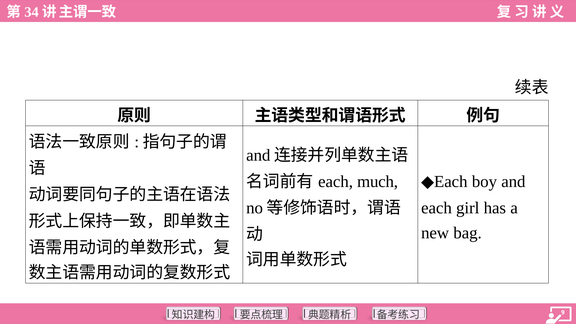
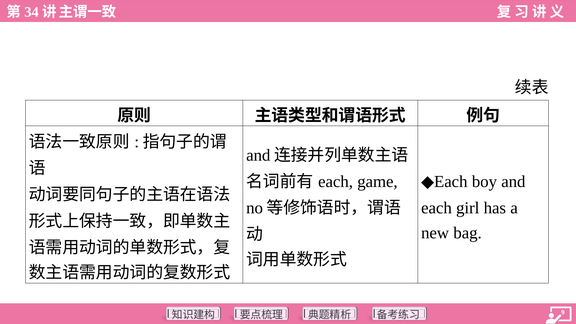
much: much -> game
